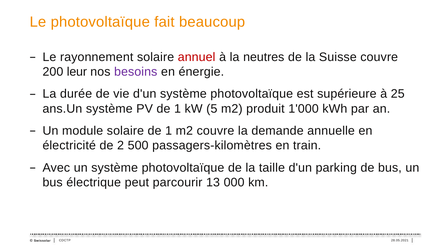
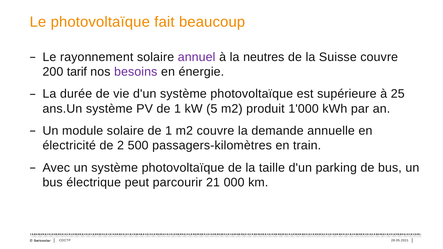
annuel colour: red -> purple
leur: leur -> tarif
13: 13 -> 21
